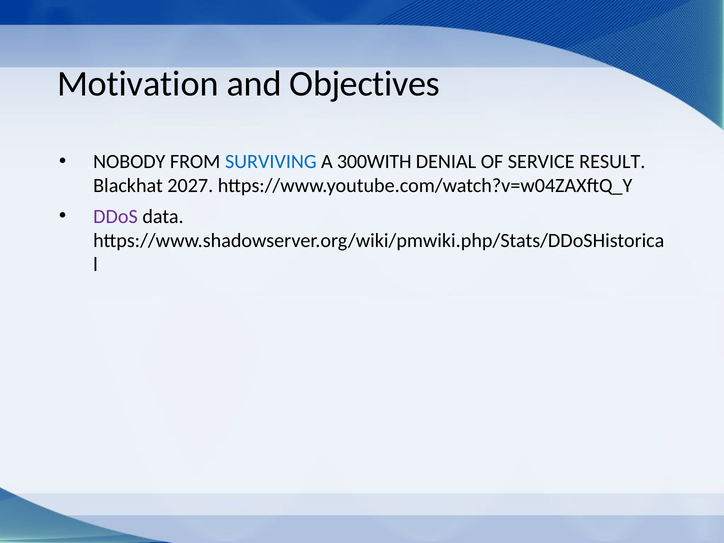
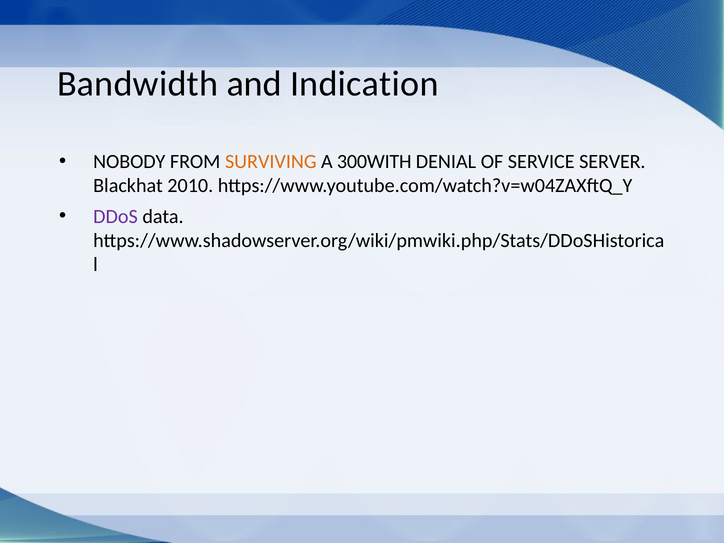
Motivation: Motivation -> Bandwidth
Objectives: Objectives -> Indication
SURVIVING colour: blue -> orange
RESULT: RESULT -> SERVER
2027: 2027 -> 2010
